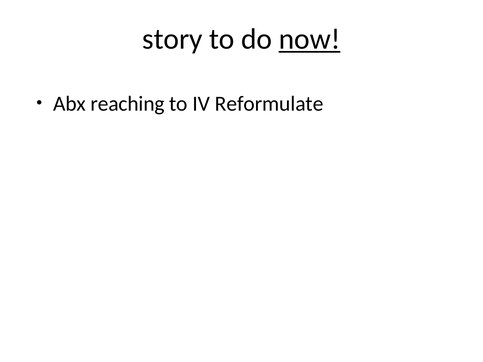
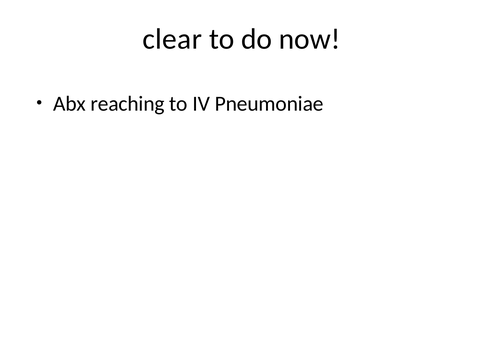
story: story -> clear
now underline: present -> none
Reformulate: Reformulate -> Pneumoniae
